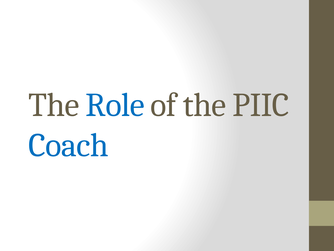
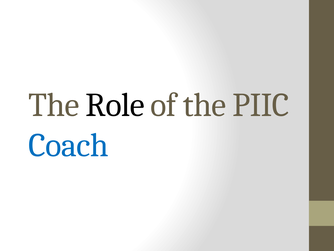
Role colour: blue -> black
